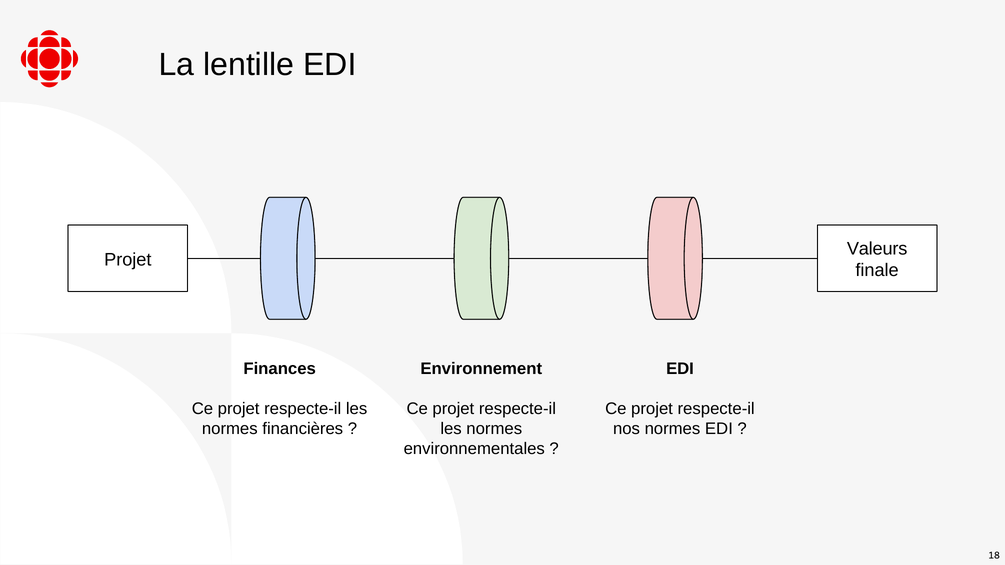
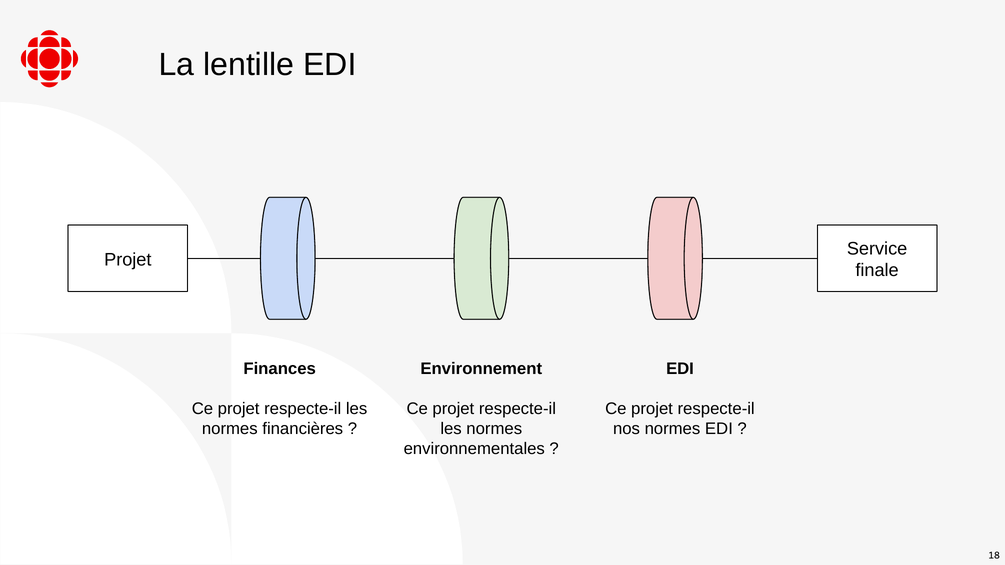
Valeurs: Valeurs -> Service
